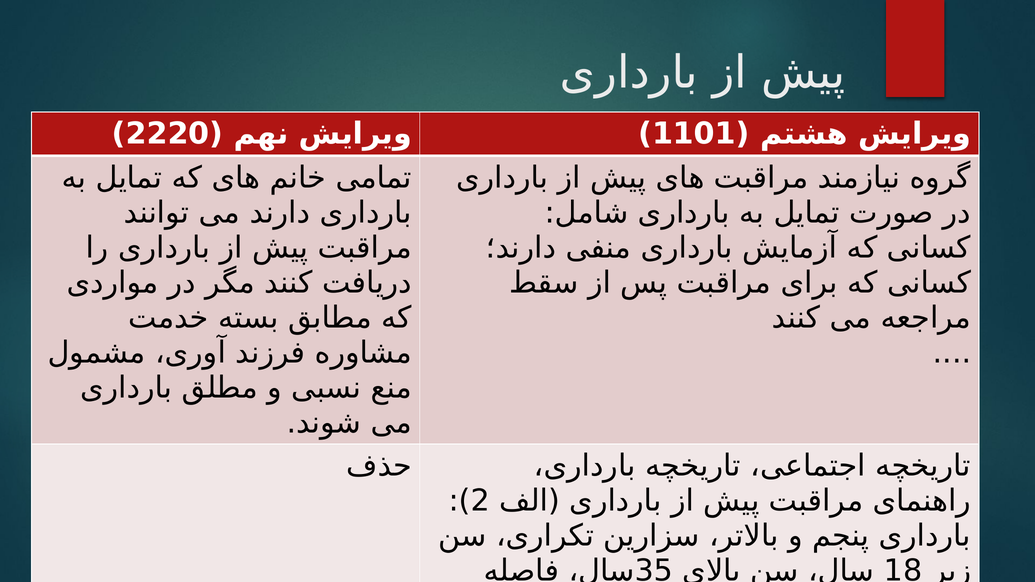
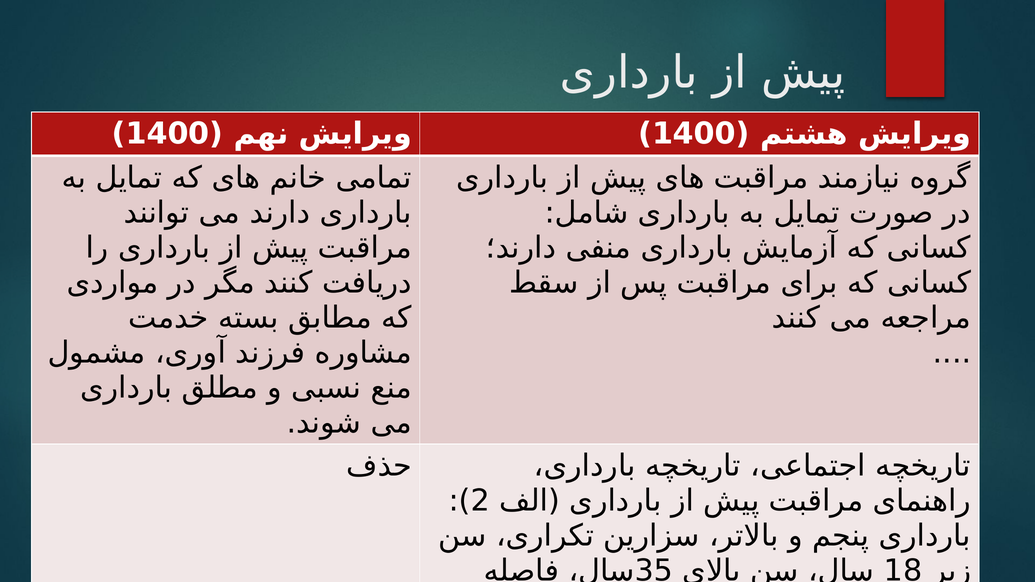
2220 at (168, 134): 2220 -> 1400
1101 at (694, 134): 1101 -> 1400
